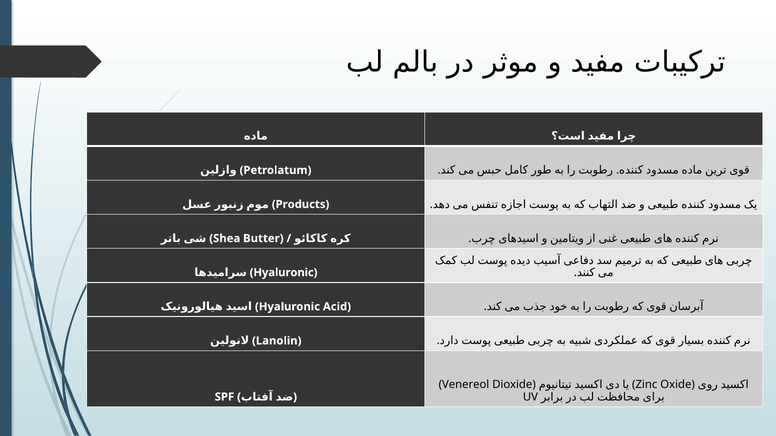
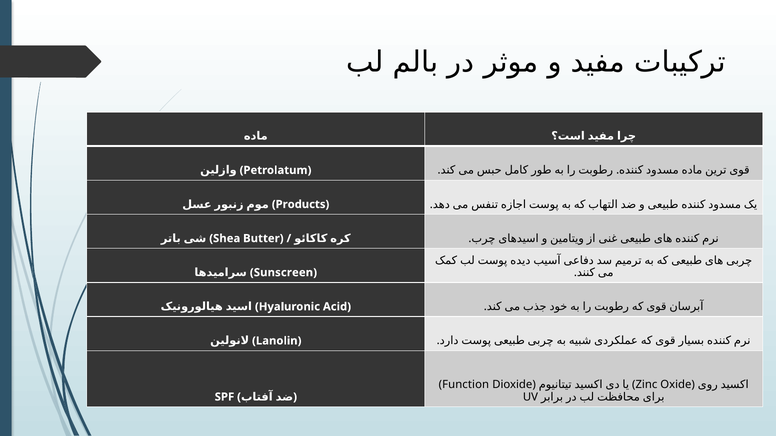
Hyaluronic at (284, 273): Hyaluronic -> Sunscreen
Venereol: Venereol -> Function
